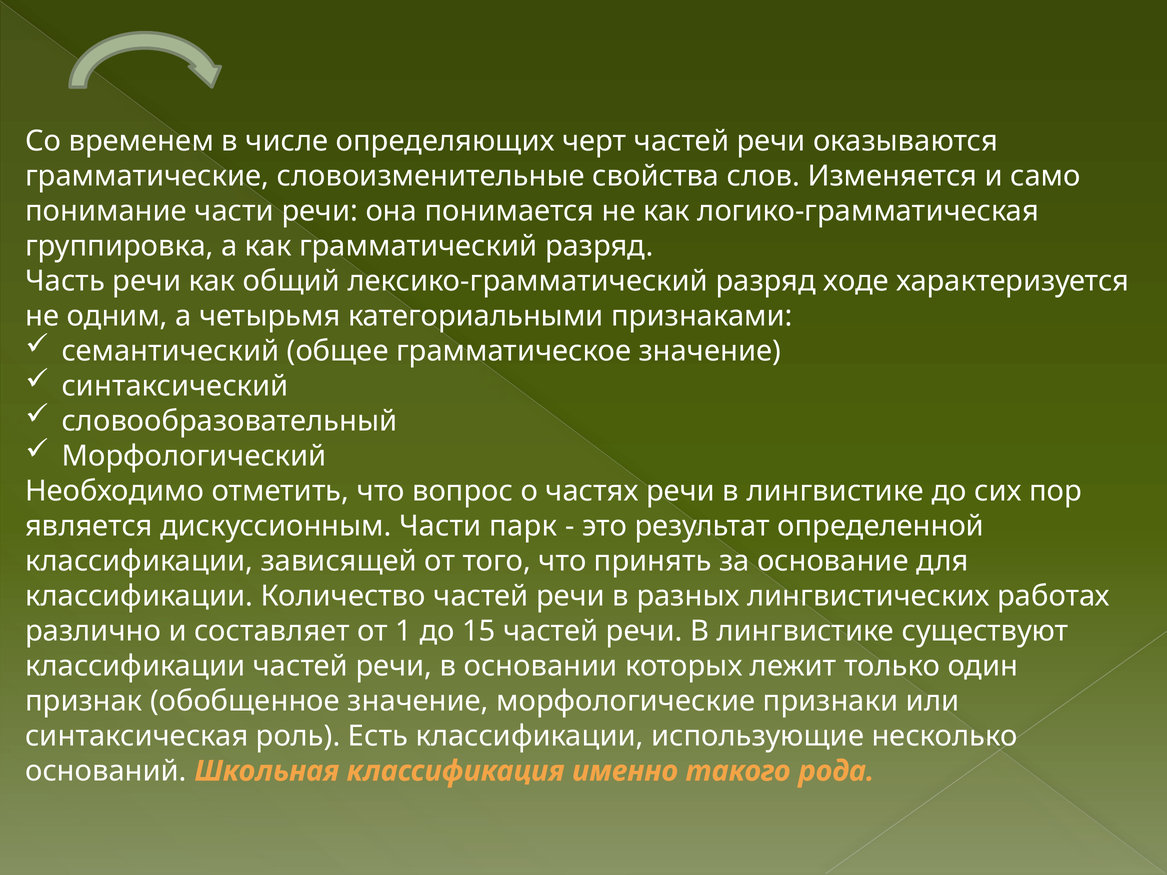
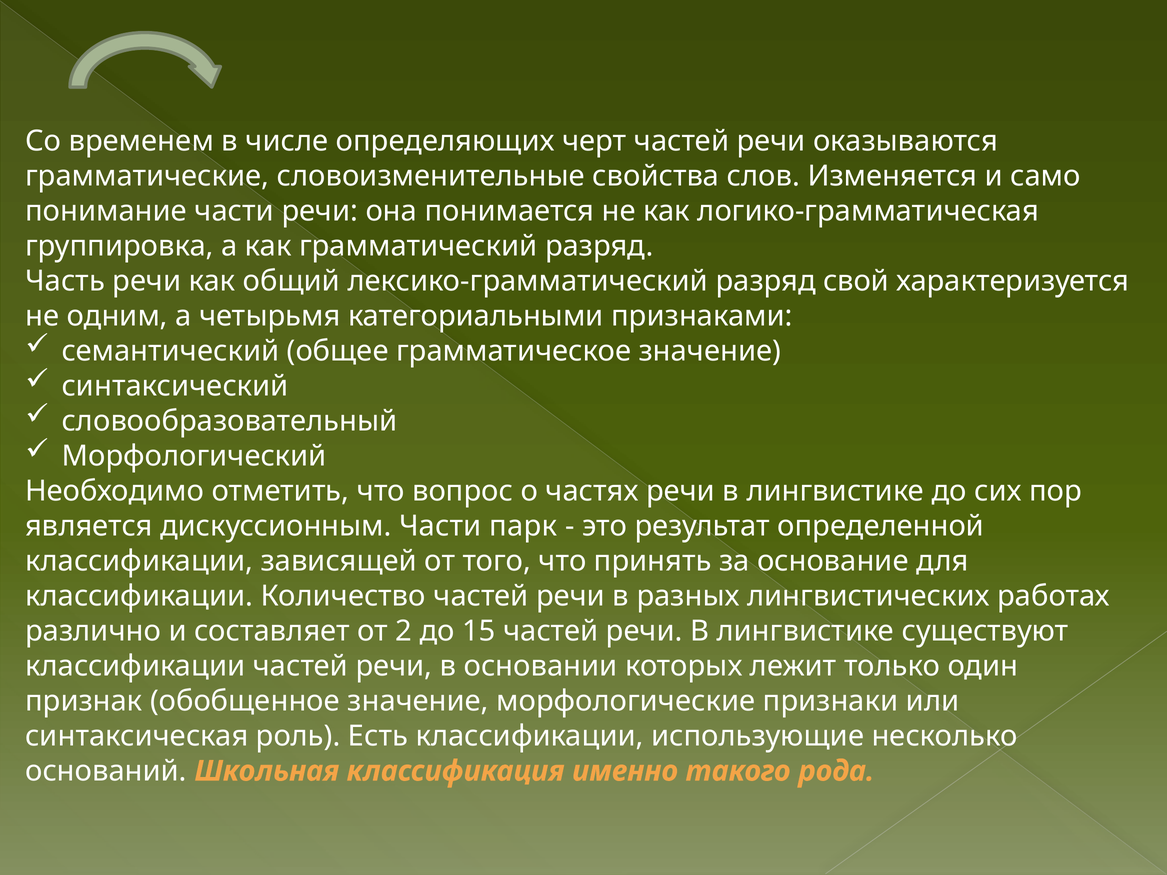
ходе: ходе -> свой
1: 1 -> 2
